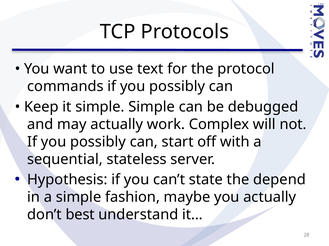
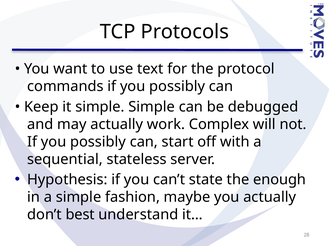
depend: depend -> enough
